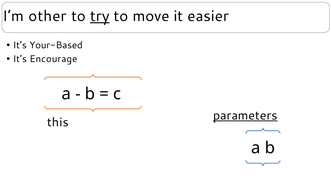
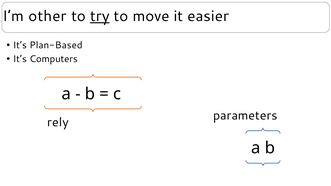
Your-Based: Your-Based -> Plan-Based
Encourage: Encourage -> Computers
parameters underline: present -> none
this: this -> rely
